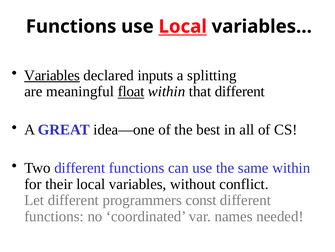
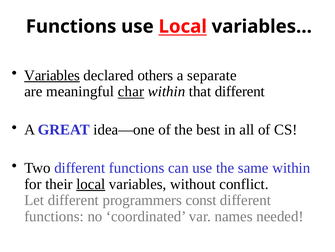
inputs: inputs -> others
splitting: splitting -> separate
float: float -> char
local at (91, 184) underline: none -> present
